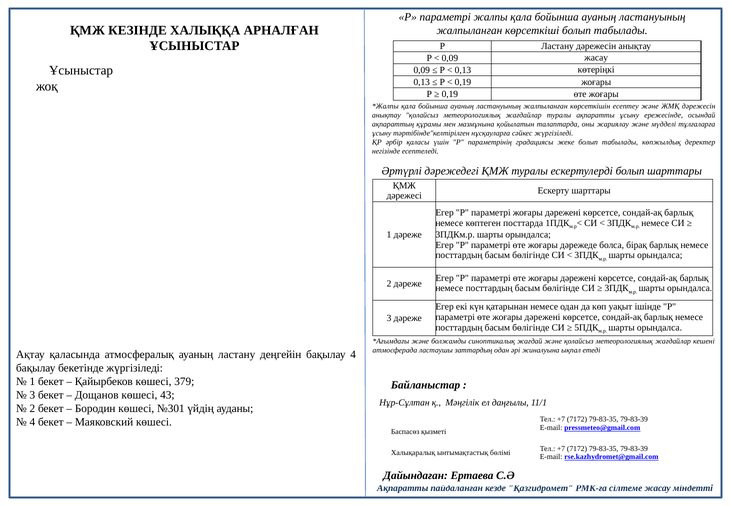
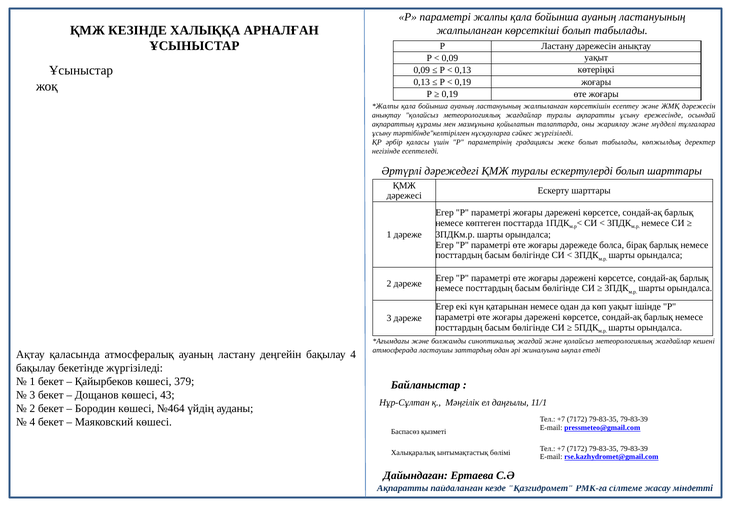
0,09 жасау: жасау -> уақыт
№301: №301 -> №464
